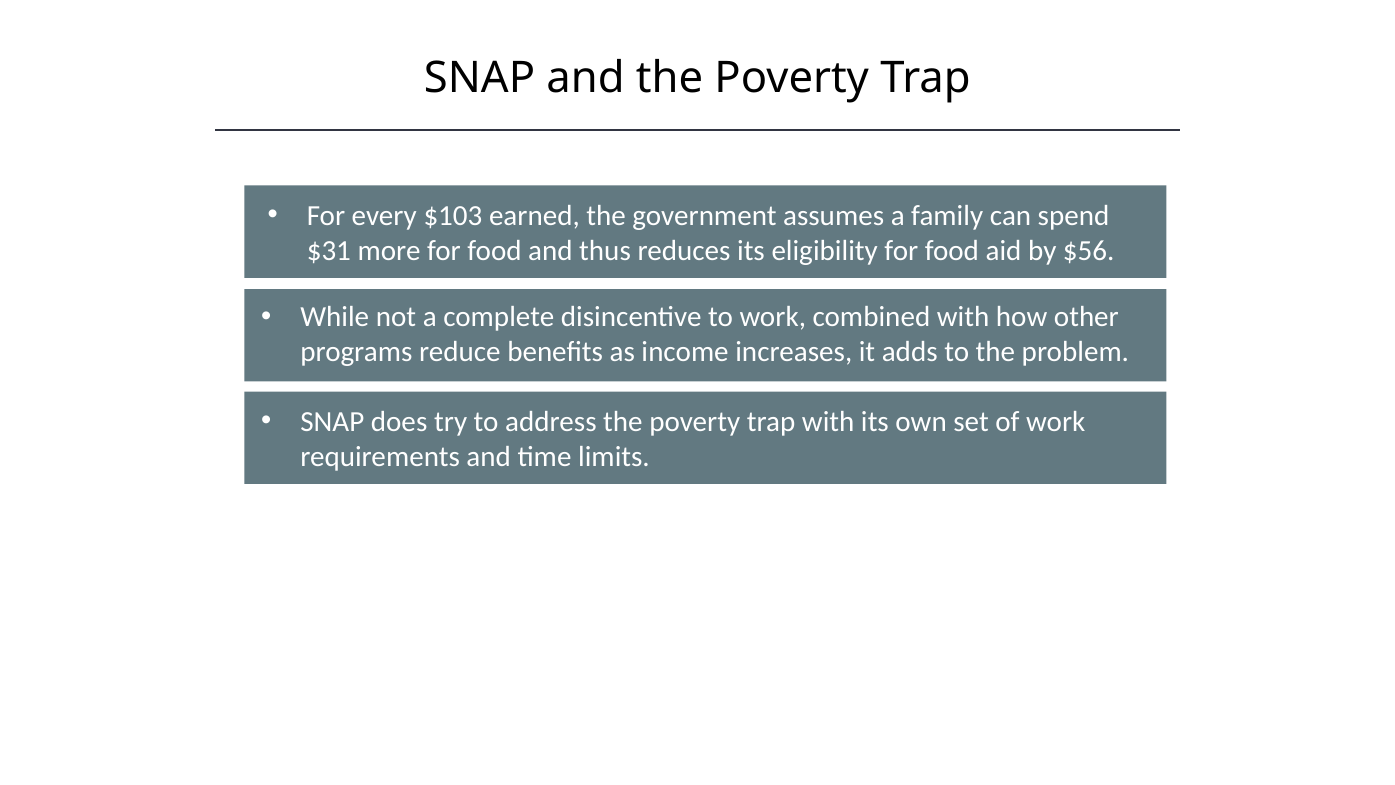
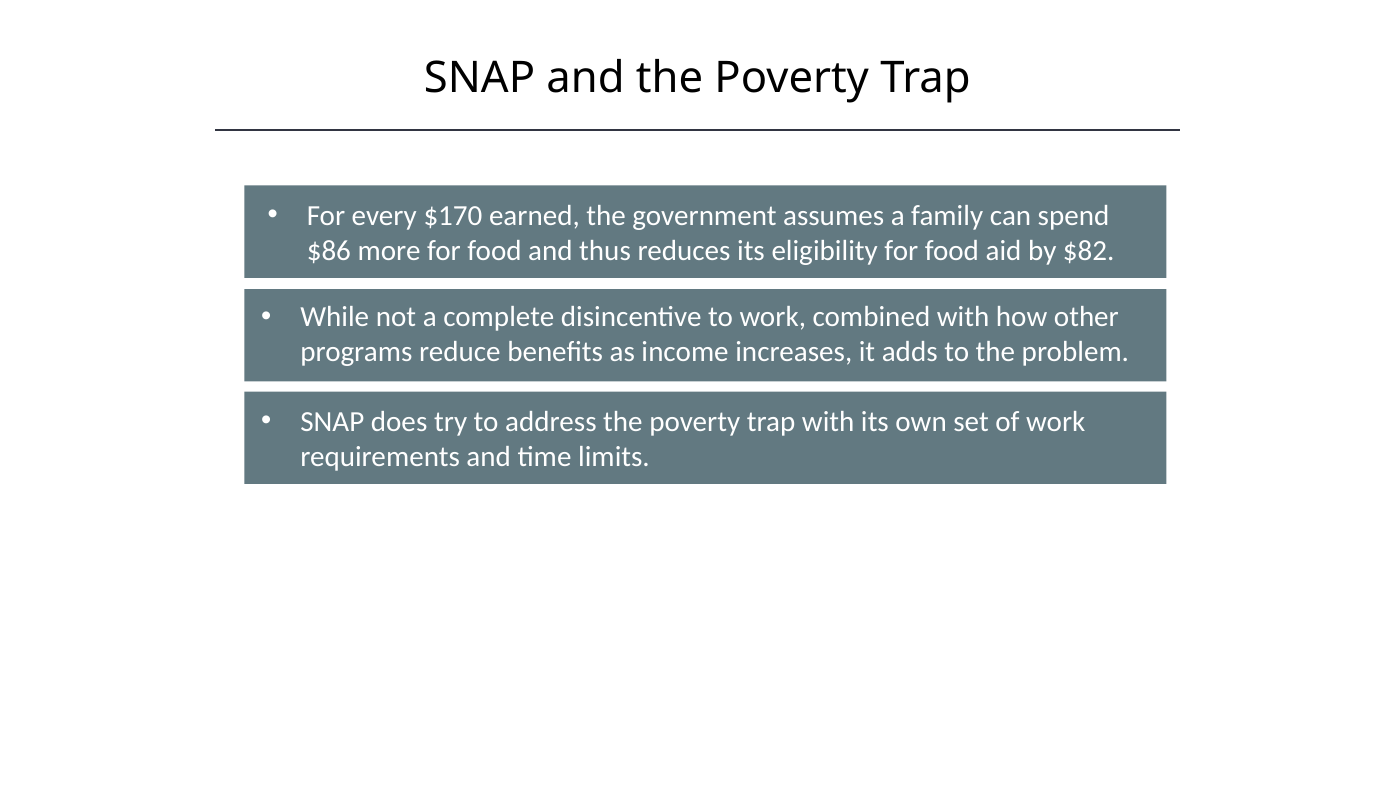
$103: $103 -> $170
$31: $31 -> $86
$56: $56 -> $82
